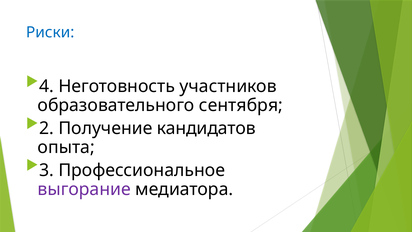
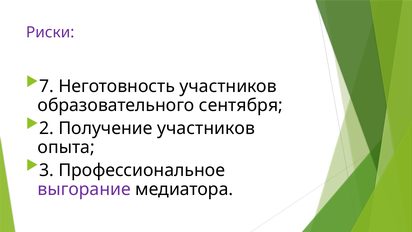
Риски colour: blue -> purple
4: 4 -> 7
Получение кандидатов: кандидатов -> участников
